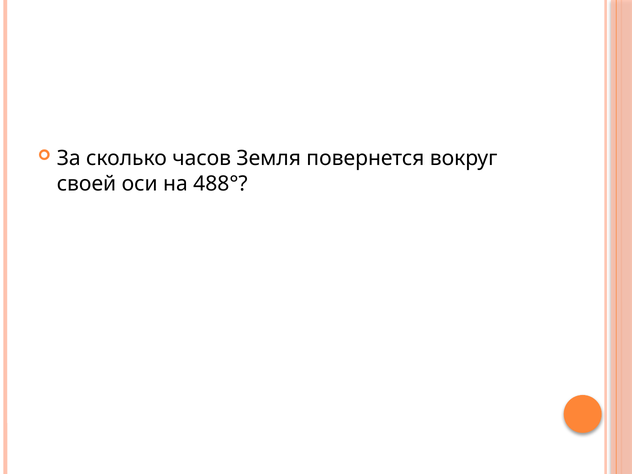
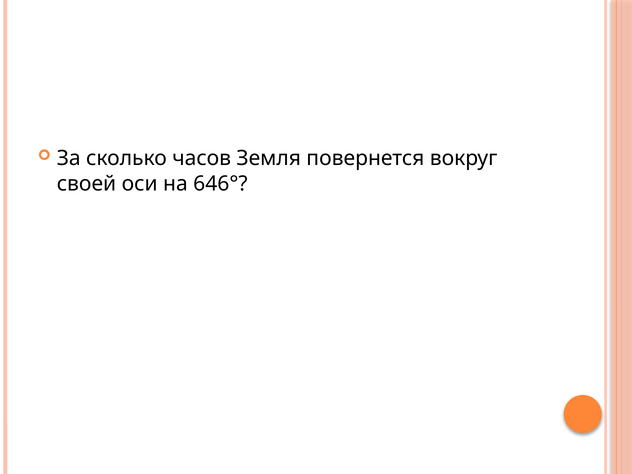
488°: 488° -> 646°
